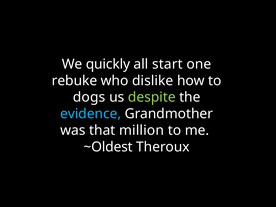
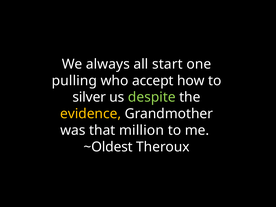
quickly: quickly -> always
rebuke: rebuke -> pulling
dislike: dislike -> accept
dogs: dogs -> silver
evidence colour: light blue -> yellow
